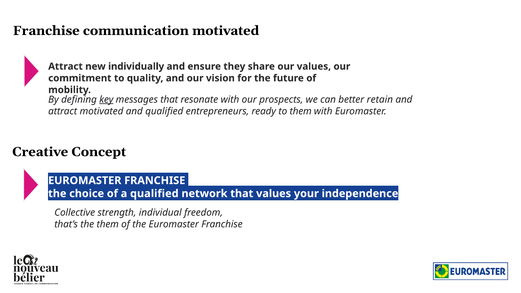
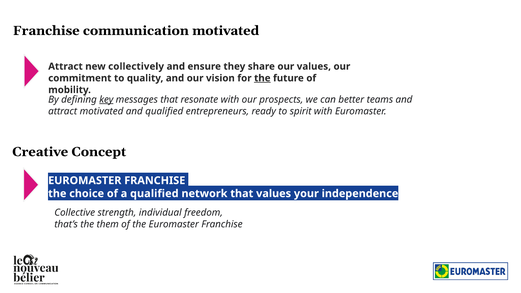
individually: individually -> collectively
the at (262, 78) underline: none -> present
retain: retain -> teams
to them: them -> spirit
